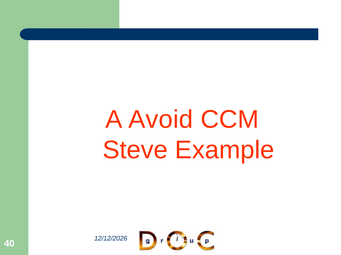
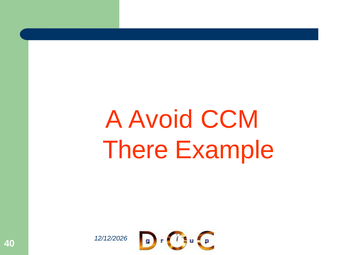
Steve: Steve -> There
